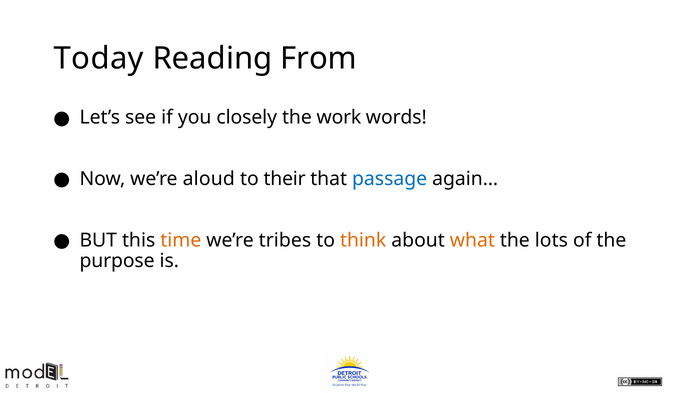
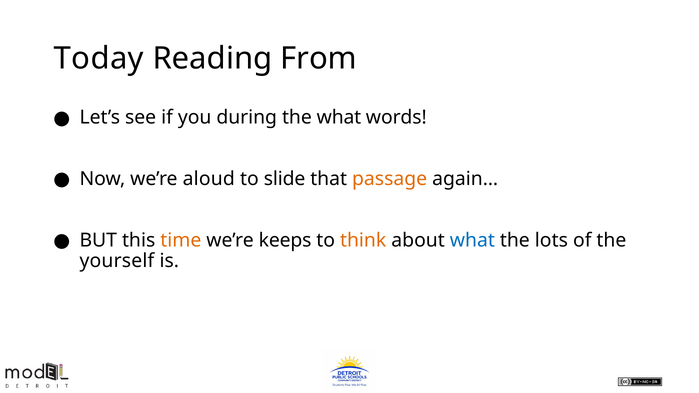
closely: closely -> during
the work: work -> what
their: their -> slide
passage colour: blue -> orange
tribes: tribes -> keeps
what at (472, 240) colour: orange -> blue
purpose: purpose -> yourself
